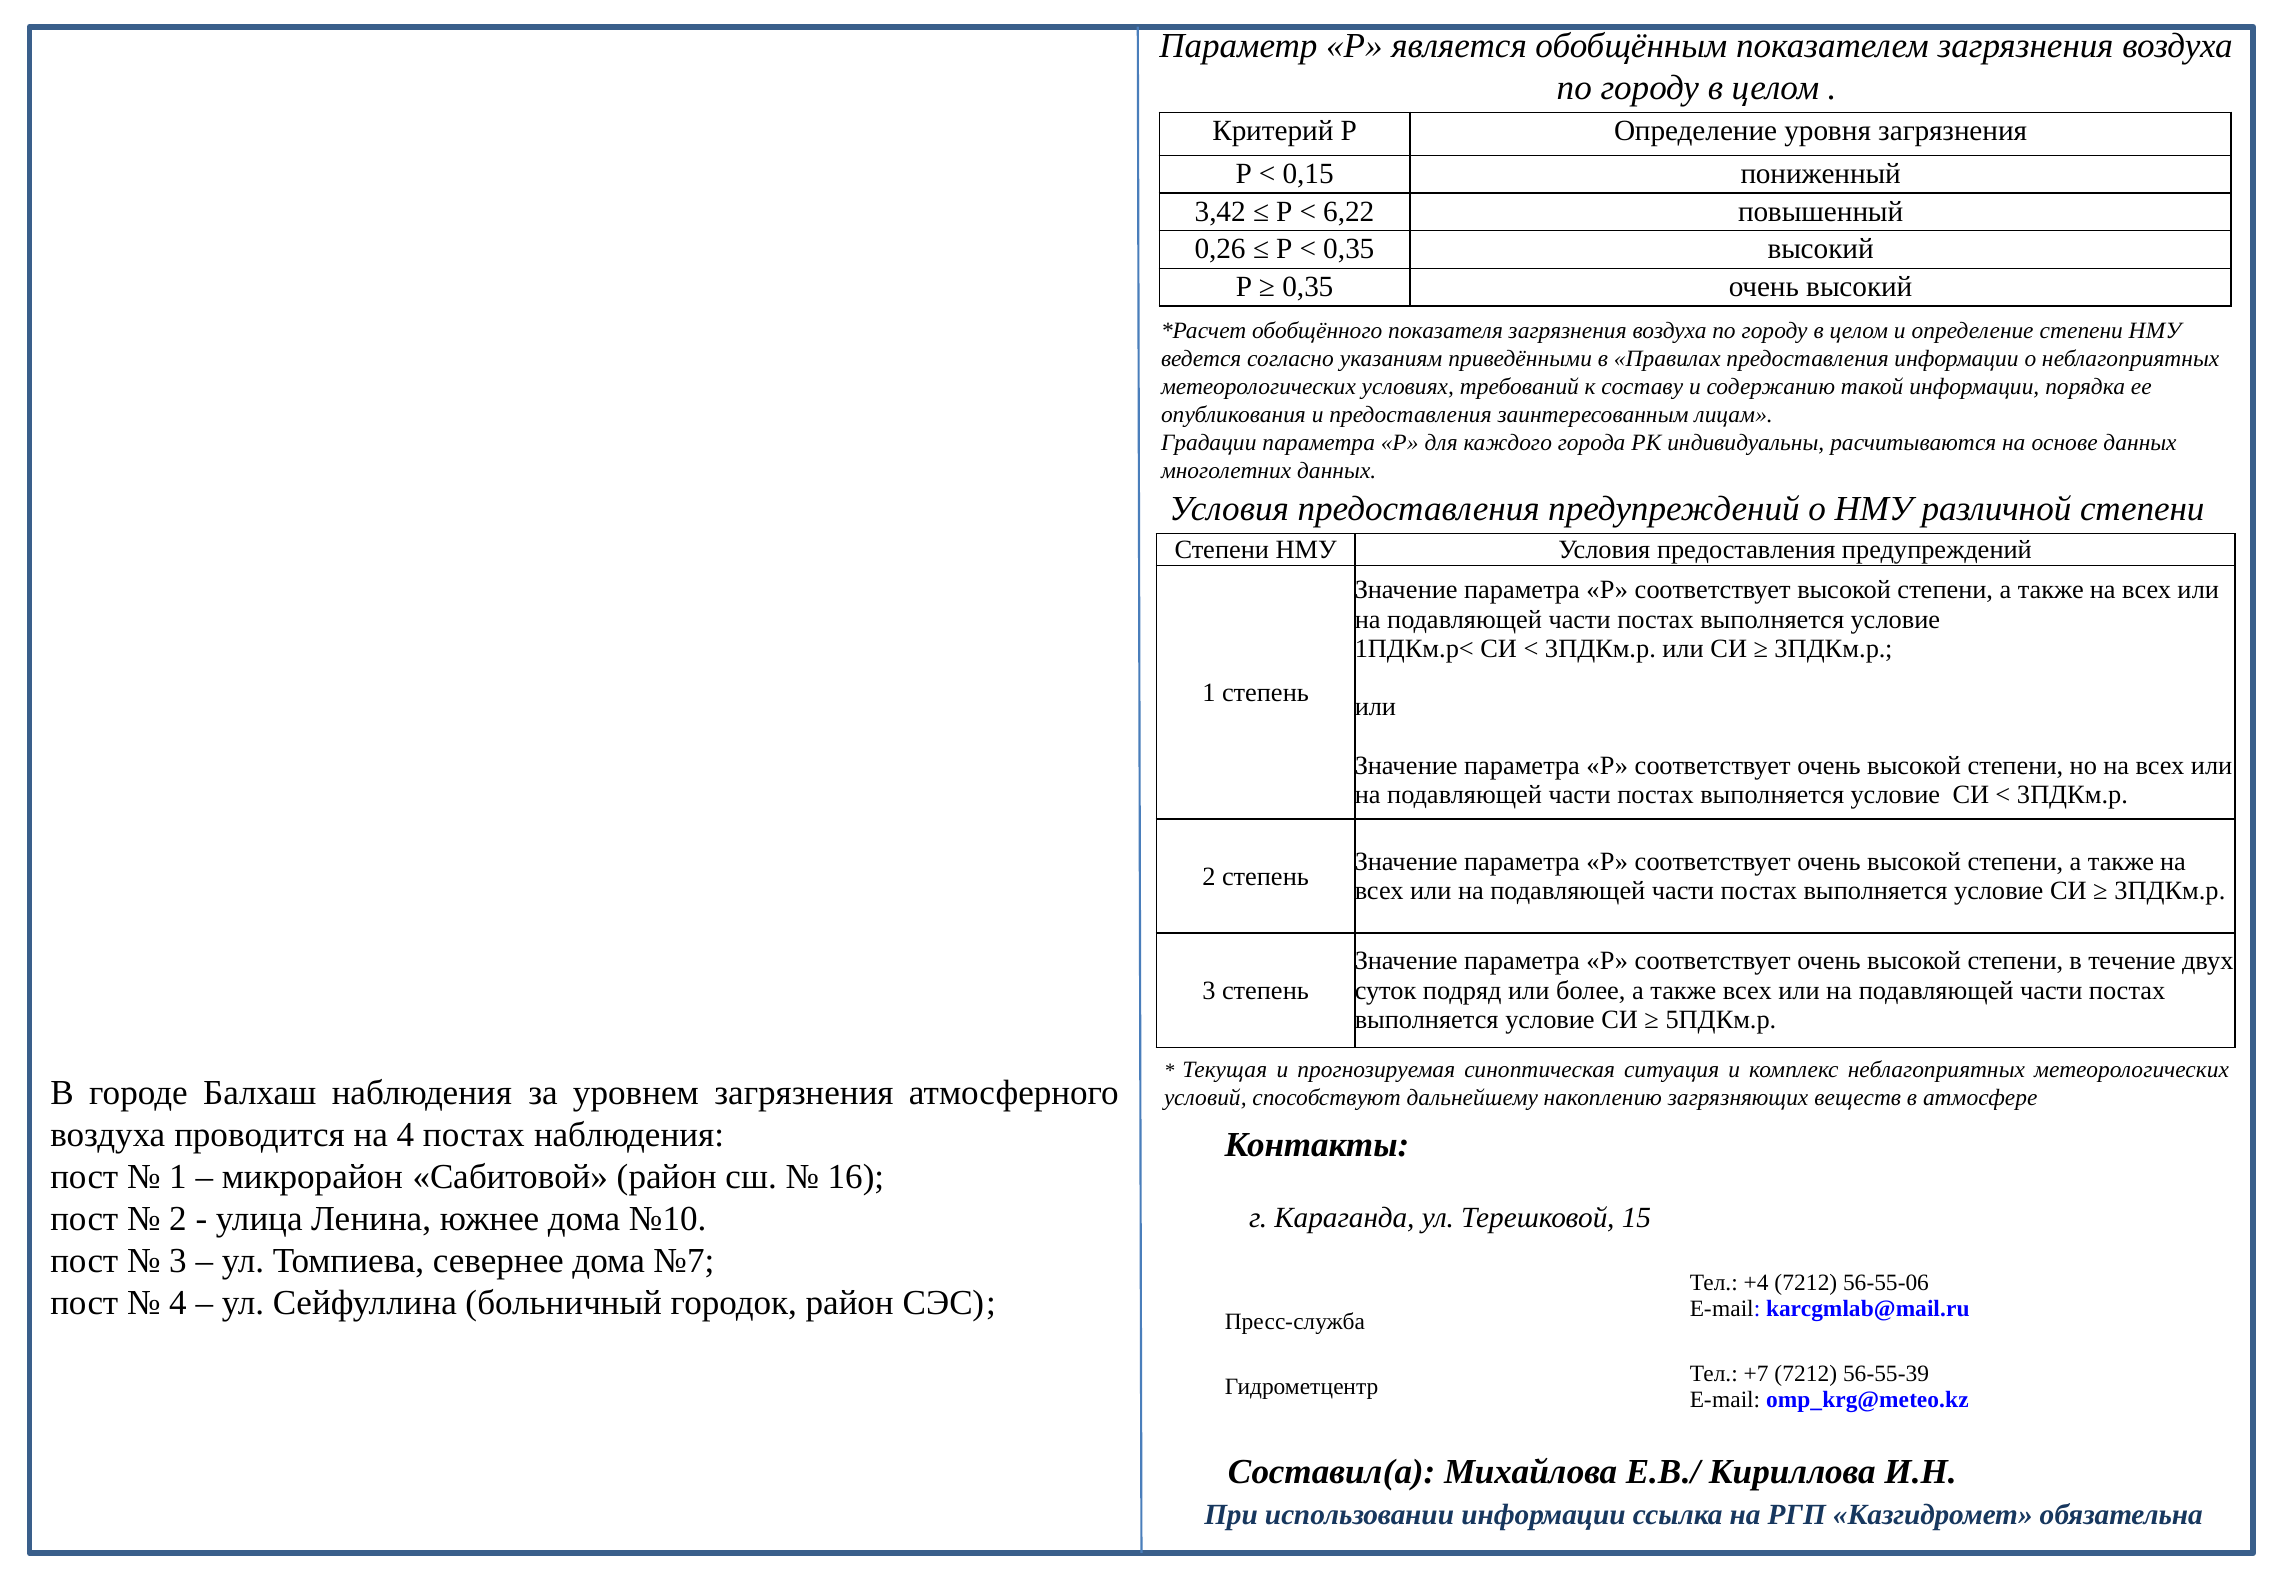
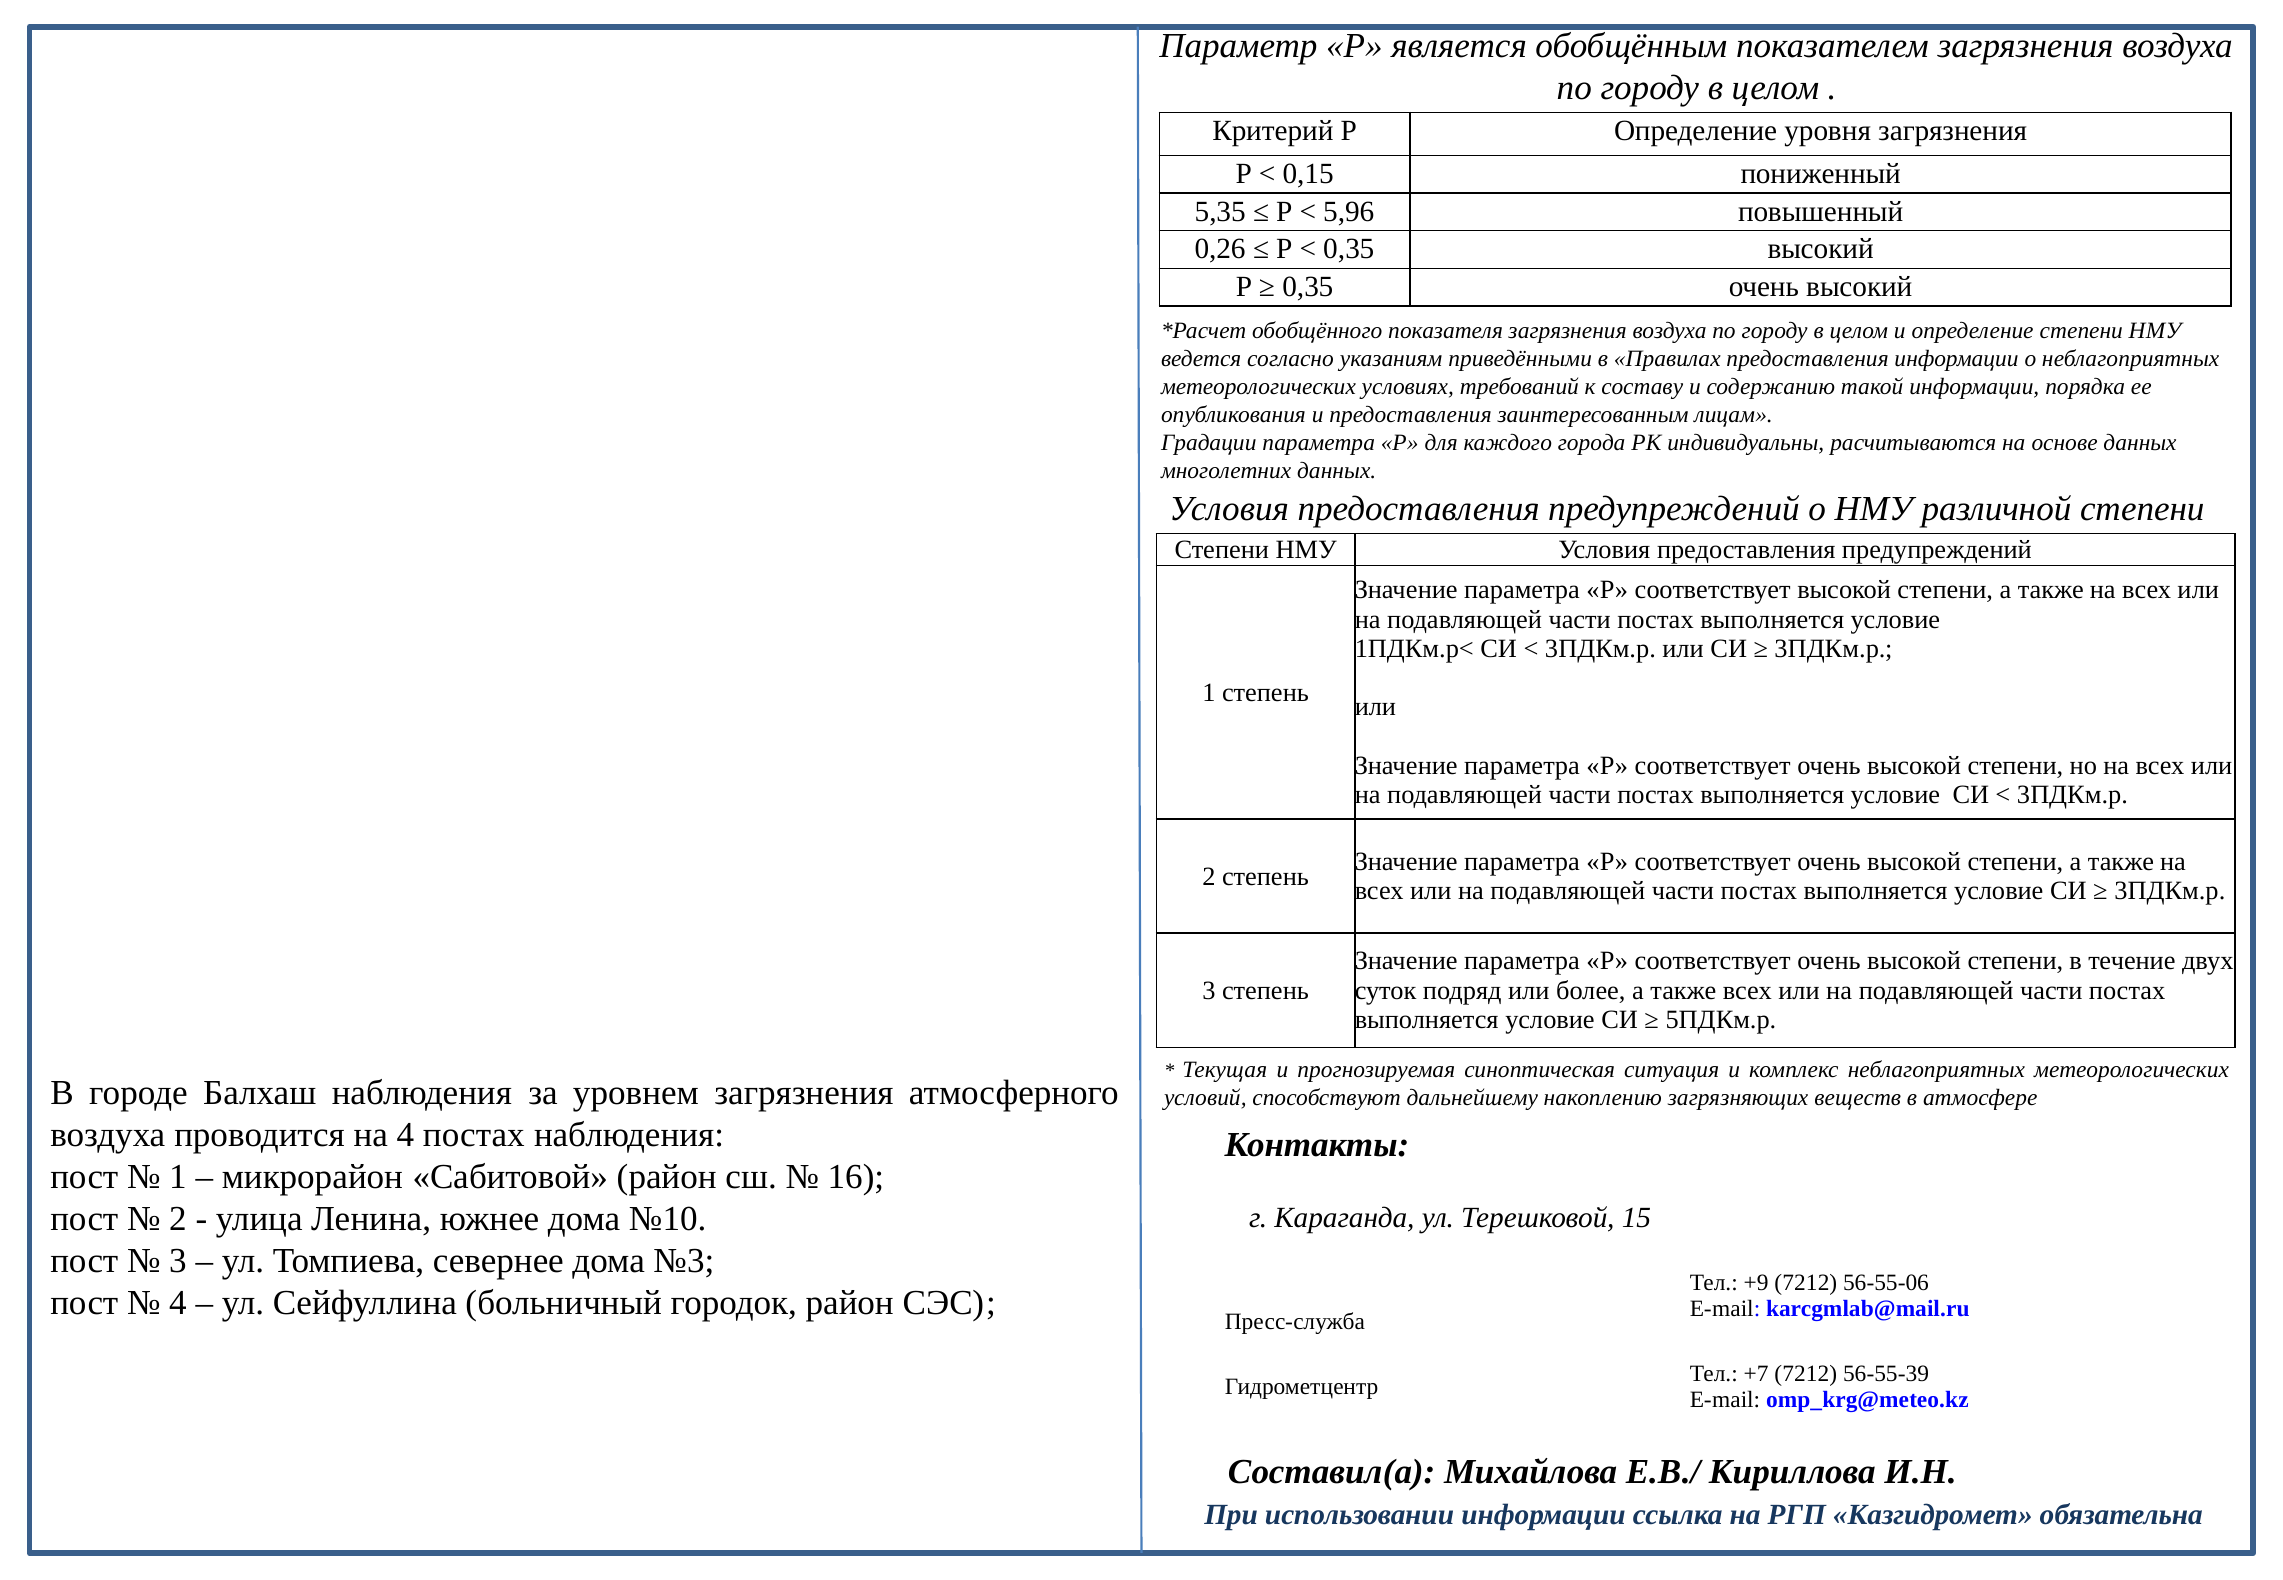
3,42: 3,42 -> 5,35
6,22: 6,22 -> 5,96
№7: №7 -> №3
+4: +4 -> +9
